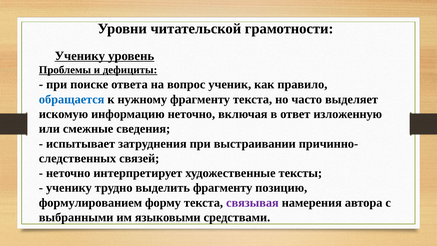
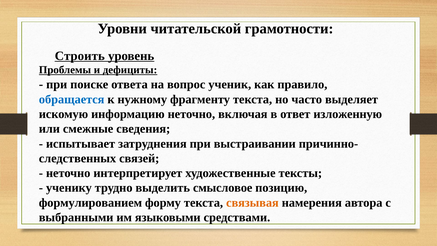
Ученику at (80, 56): Ученику -> Строить
выделить фрагменту: фрагменту -> смысловое
связывая colour: purple -> orange
